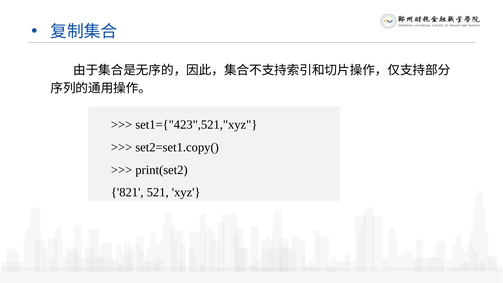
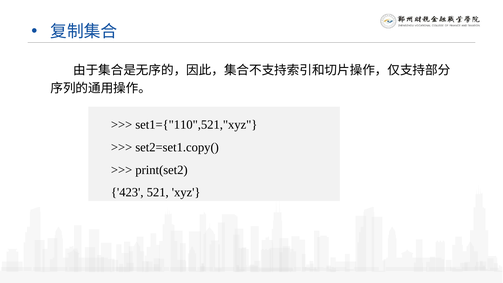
set1={"423",521,"xyz: set1={"423",521,"xyz -> set1={"110",521,"xyz
821: 821 -> 423
